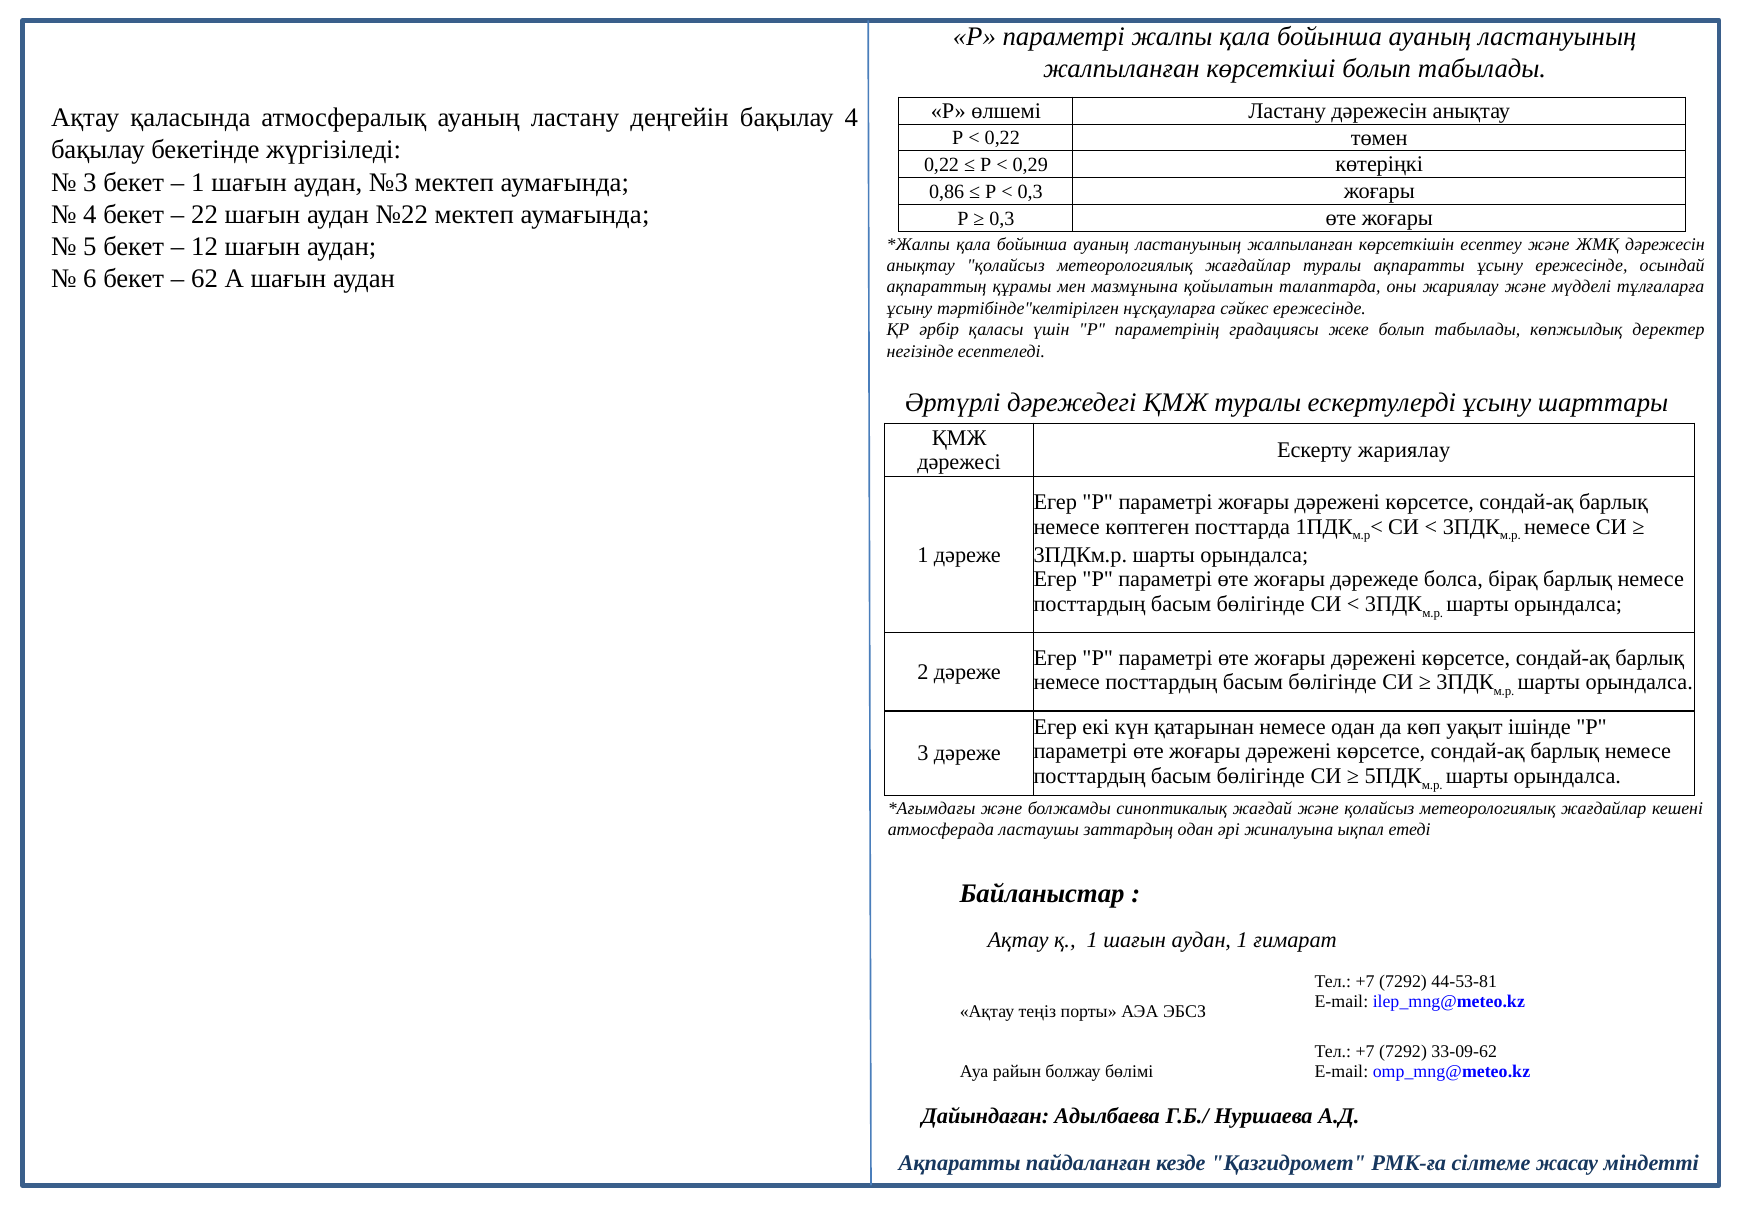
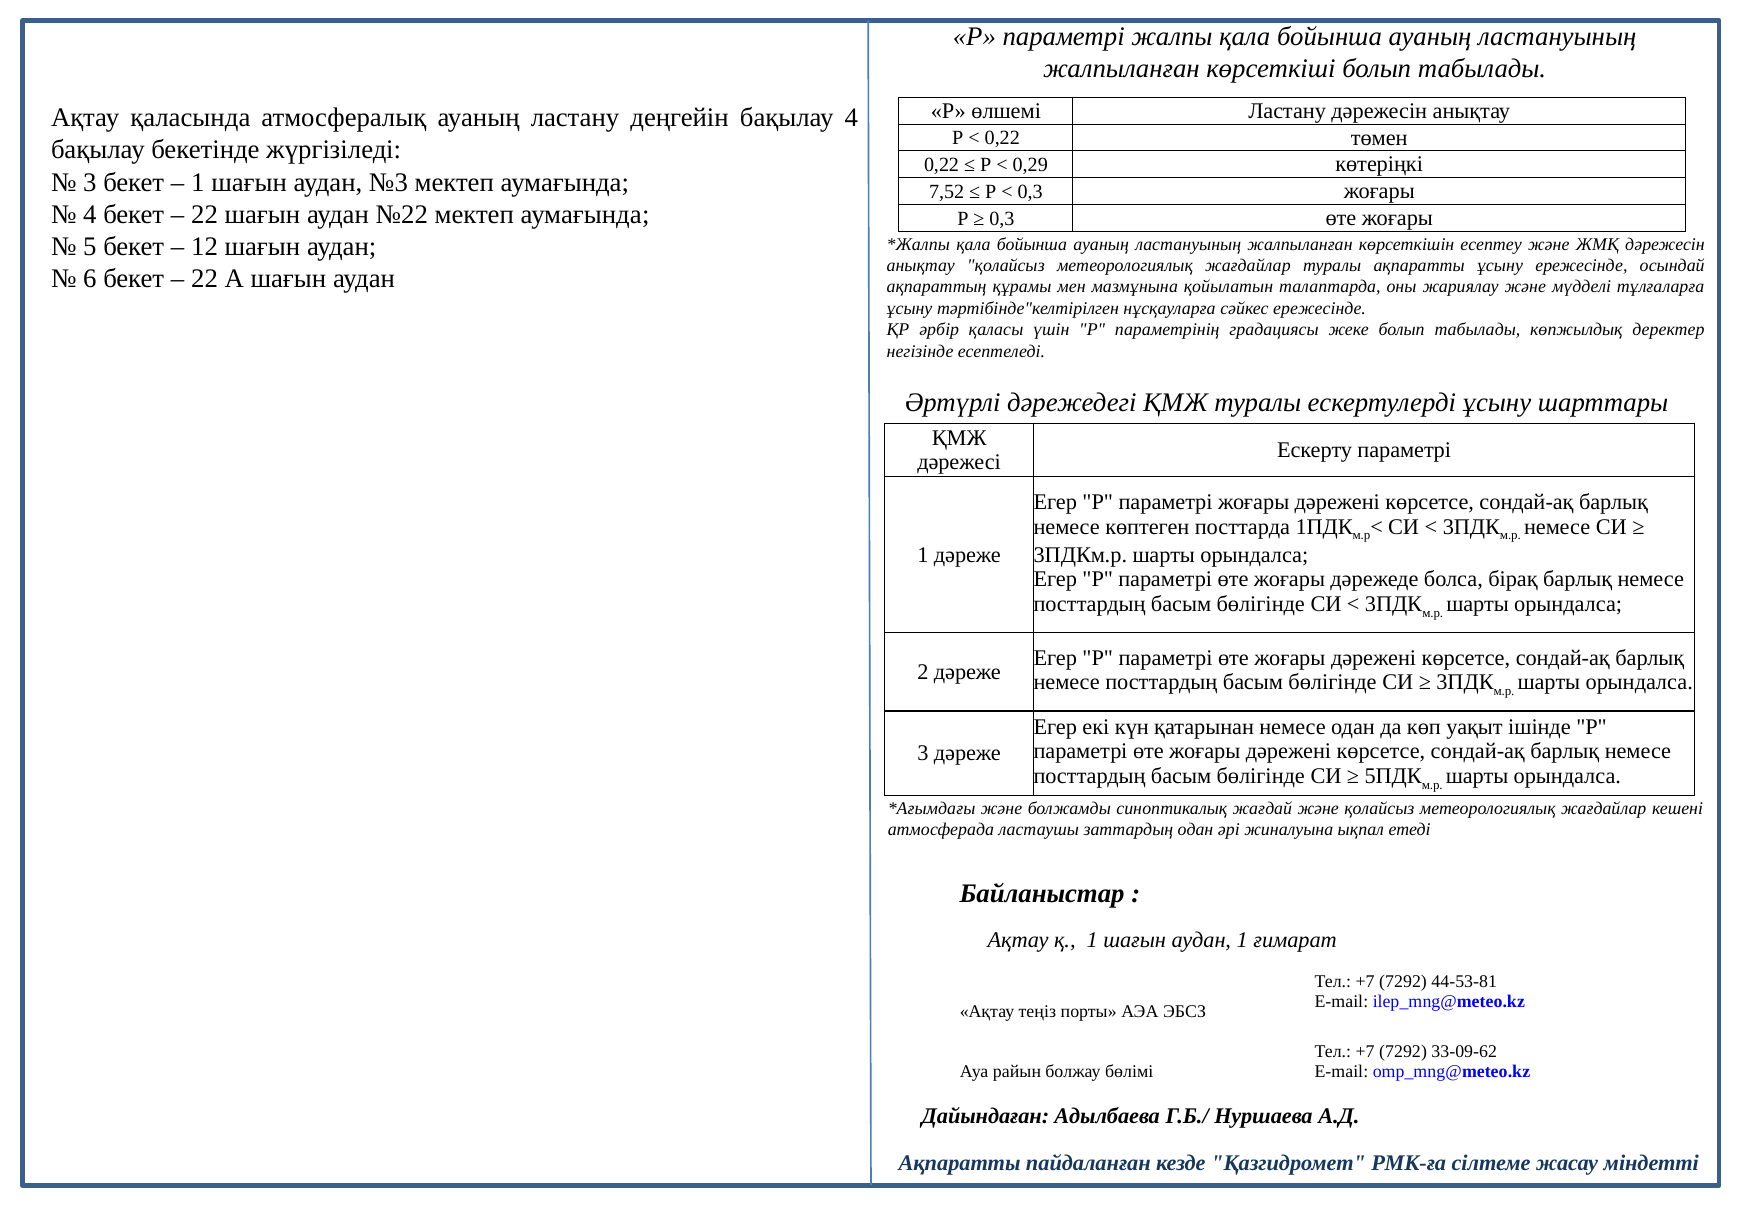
0,86: 0,86 -> 7,52
62 at (205, 279): 62 -> 22
Ескерту жариялау: жариялау -> параметрі
